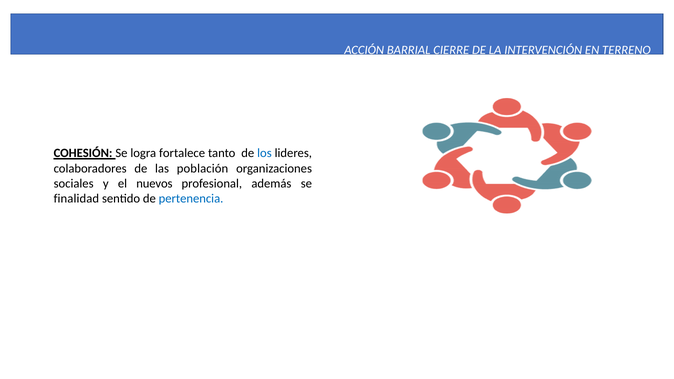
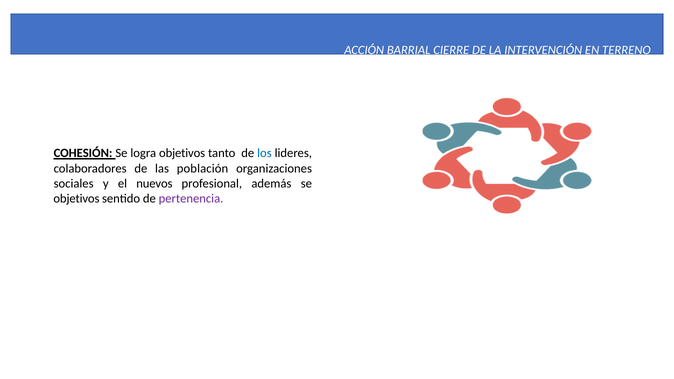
logra fortalece: fortalece -> objetivos
finalidad at (76, 199): finalidad -> objetivos
pertenencia colour: blue -> purple
